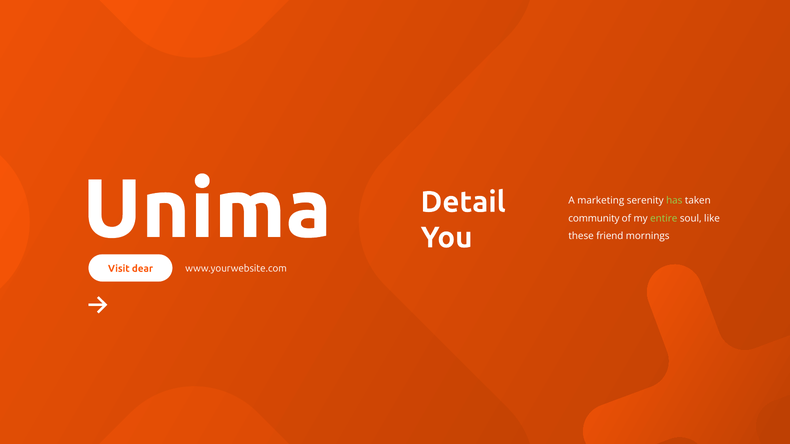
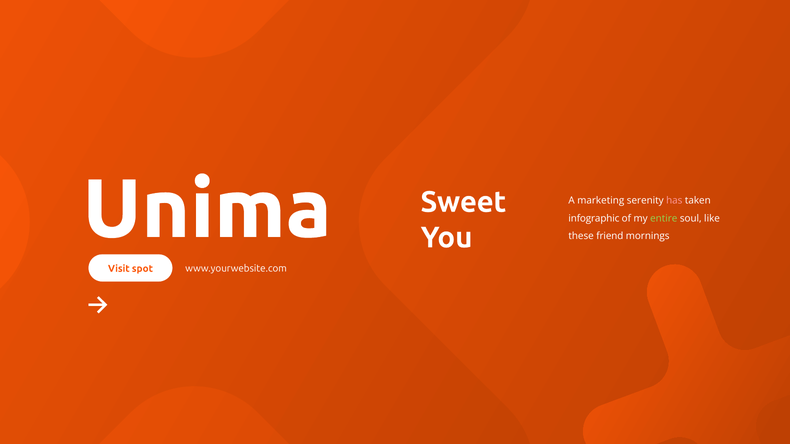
Detail: Detail -> Sweet
has colour: light green -> pink
community: community -> infographic
dear: dear -> spot
